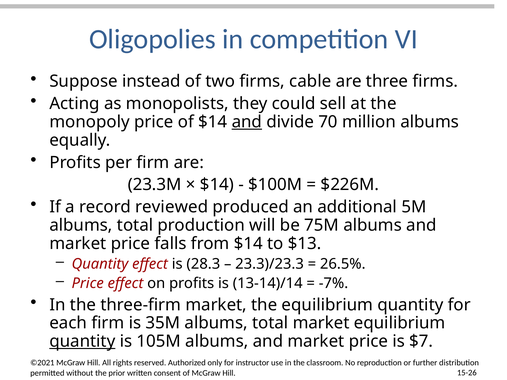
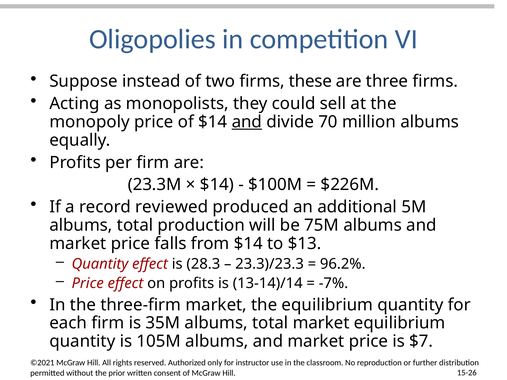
cable: cable -> these
26.5%: 26.5% -> 96.2%
quantity at (82, 341) underline: present -> none
